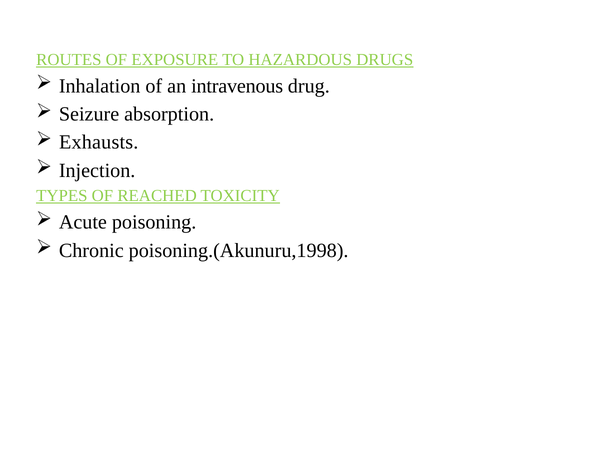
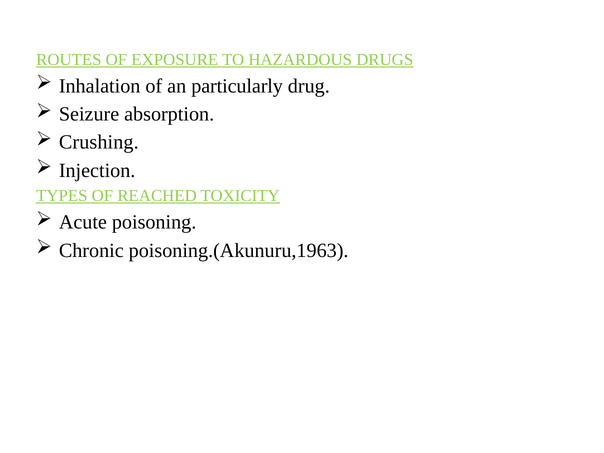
intravenous: intravenous -> particularly
Exhausts: Exhausts -> Crushing
poisoning.(Akunuru,1998: poisoning.(Akunuru,1998 -> poisoning.(Akunuru,1963
